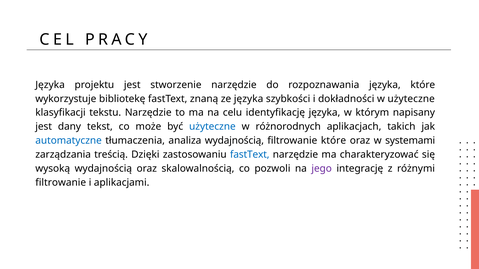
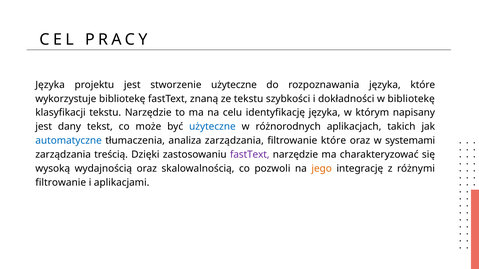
stworzenie narzędzie: narzędzie -> użyteczne
ze języka: języka -> tekstu
w użyteczne: użyteczne -> bibliotekę
analiza wydajnością: wydajnością -> zarządzania
fastText at (250, 155) colour: blue -> purple
jego colour: purple -> orange
